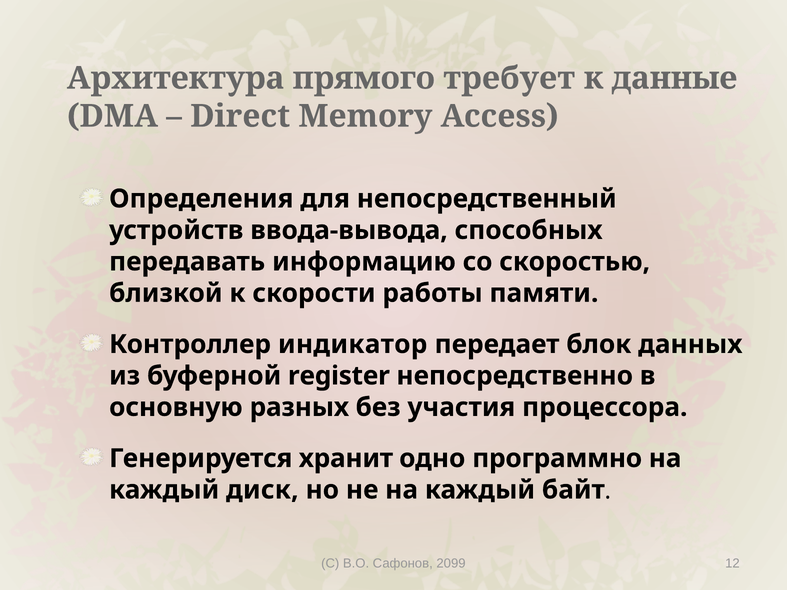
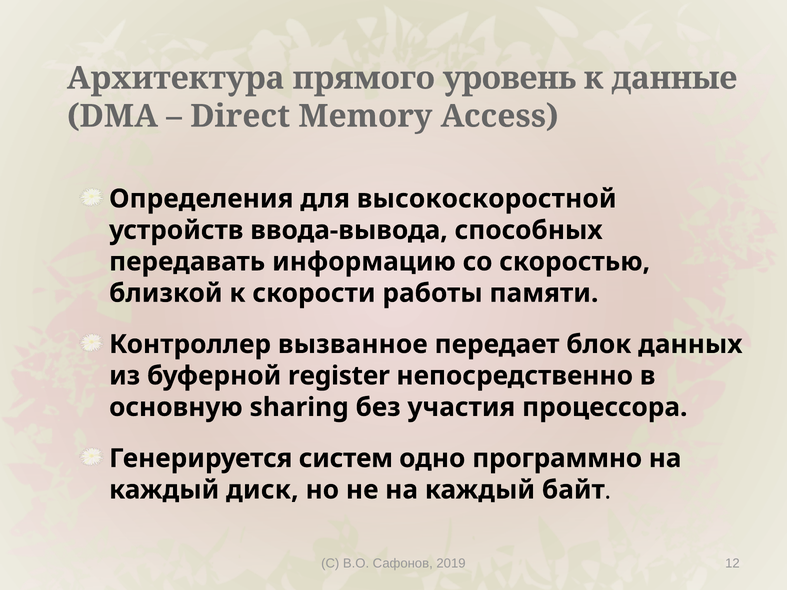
требует: требует -> уровень
непосредственный: непосредственный -> высокоскоростной
индикатор: индикатор -> вызванное
разных: разных -> sharing
хранит: хранит -> систем
2099: 2099 -> 2019
